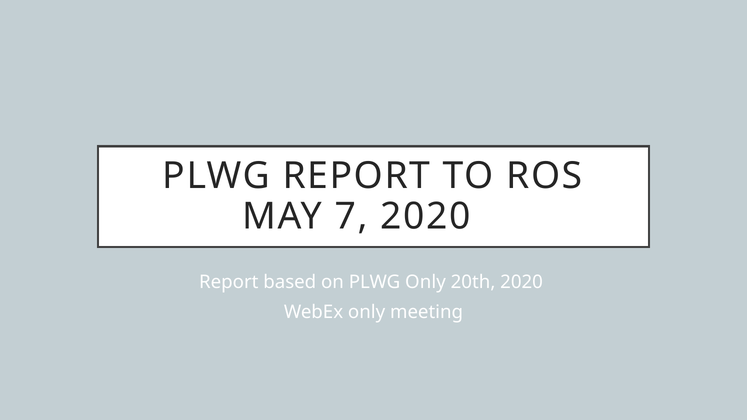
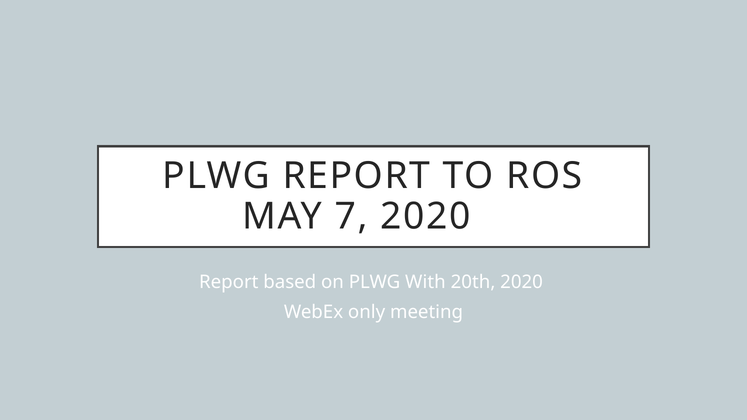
PLWG Only: Only -> With
